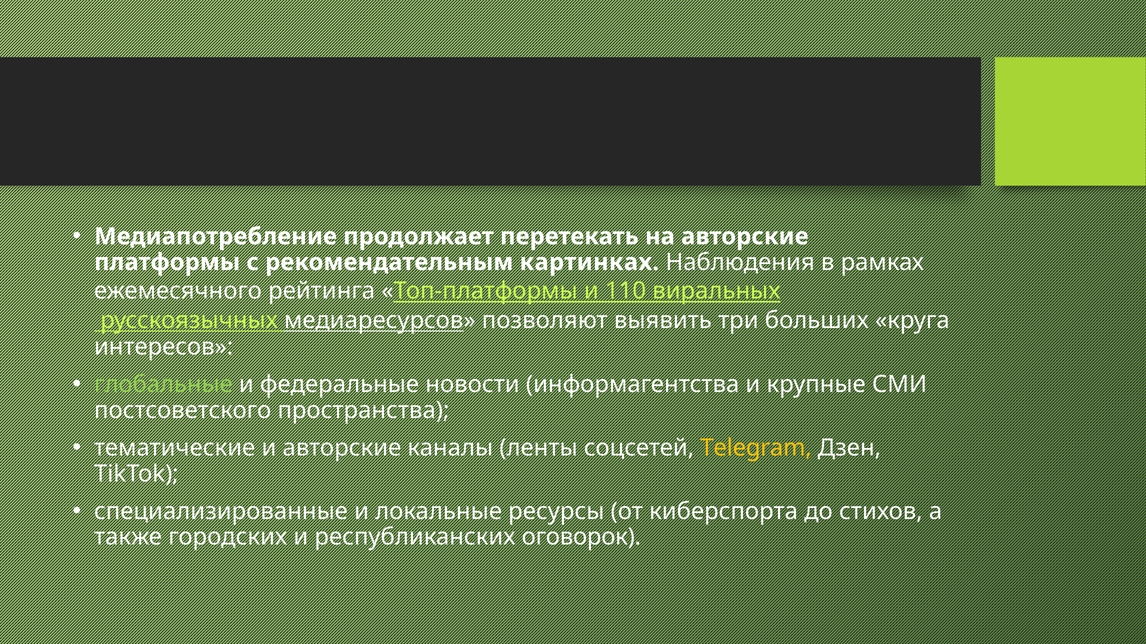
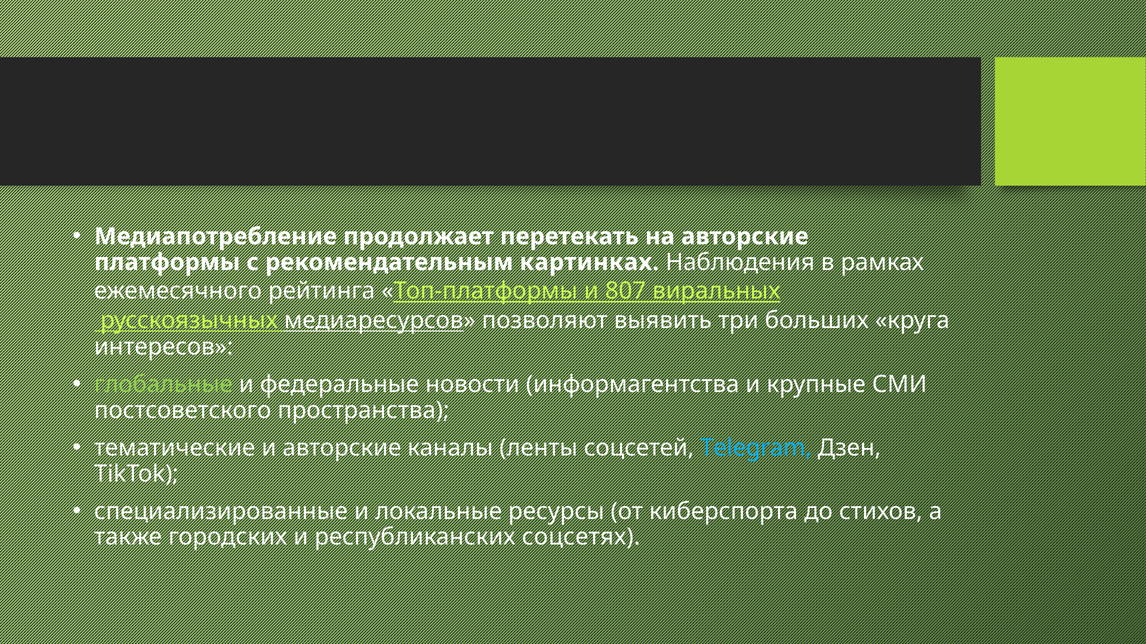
110: 110 -> 807
Telegram colour: yellow -> light blue
оговорок: оговорок -> соцсетях
